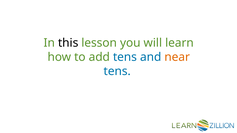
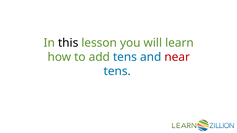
near colour: orange -> red
